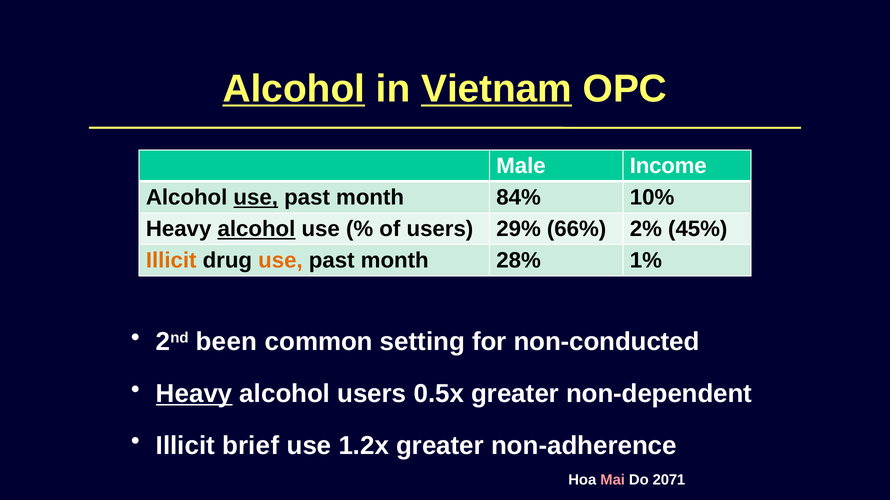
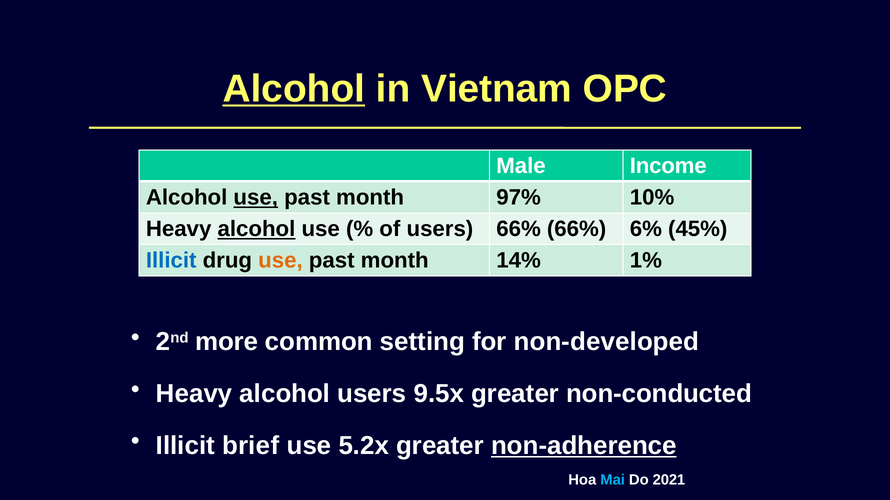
Vietnam underline: present -> none
84%: 84% -> 97%
users 29%: 29% -> 66%
2%: 2% -> 6%
Illicit at (171, 261) colour: orange -> blue
28%: 28% -> 14%
been: been -> more
non-conducted: non-conducted -> non-developed
Heavy at (194, 394) underline: present -> none
0.5x: 0.5x -> 9.5x
non-dependent: non-dependent -> non-conducted
1.2x: 1.2x -> 5.2x
non-adherence underline: none -> present
Mai colour: pink -> light blue
2071: 2071 -> 2021
